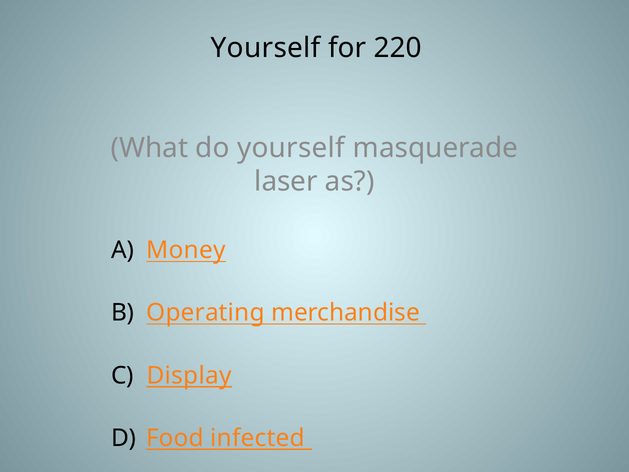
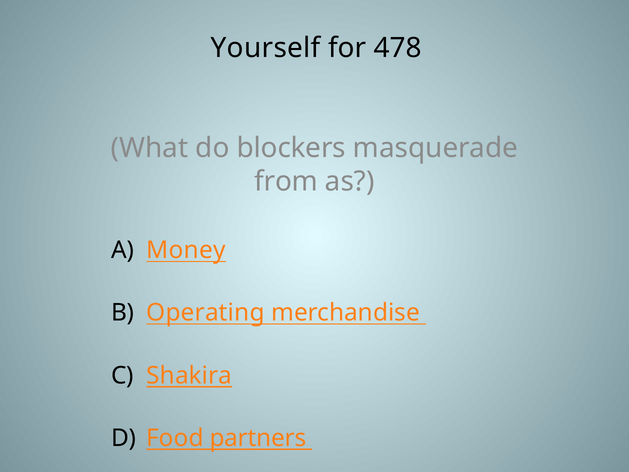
220: 220 -> 478
do yourself: yourself -> blockers
laser: laser -> from
Display: Display -> Shakira
infected: infected -> partners
